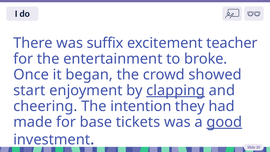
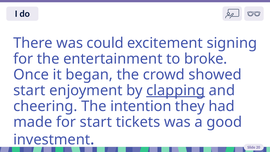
suffix: suffix -> could
teacher: teacher -> signing
for base: base -> start
good underline: present -> none
